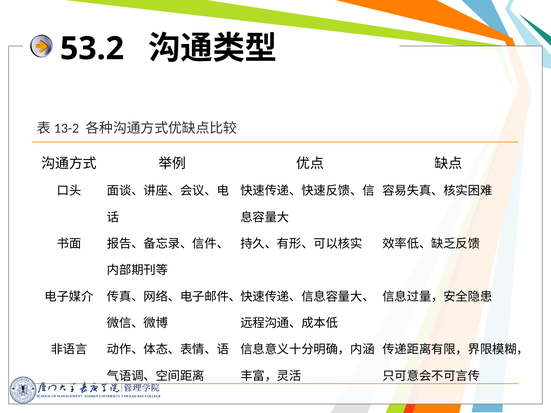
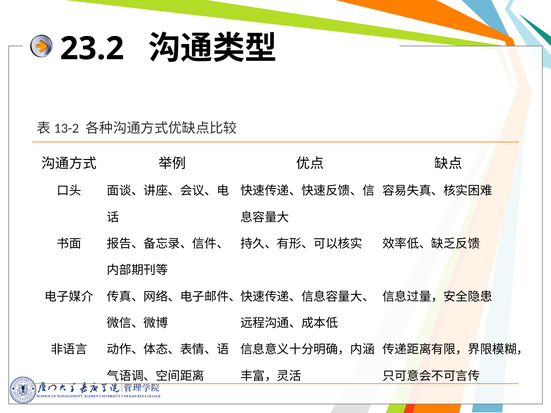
53.2: 53.2 -> 23.2
